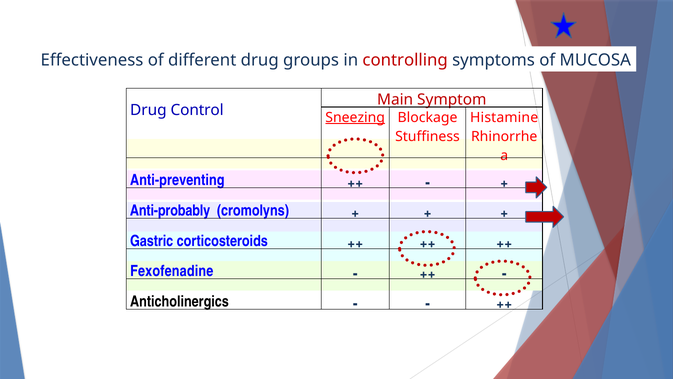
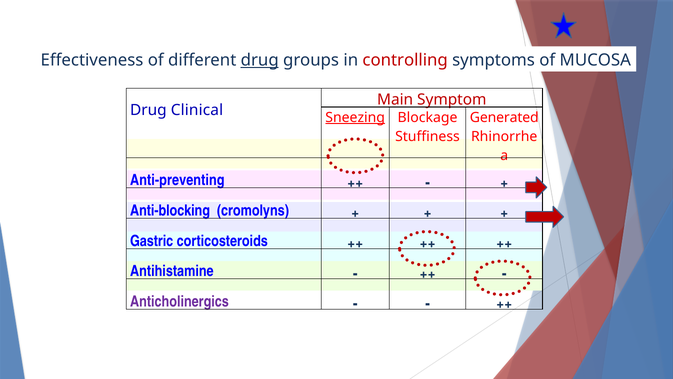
drug at (260, 60) underline: none -> present
Control: Control -> Clinical
Histamine: Histamine -> Generated
Anti-probably: Anti-probably -> Anti-blocking
Fexofenadine: Fexofenadine -> Antihistamine
Anticholinergics colour: black -> purple
